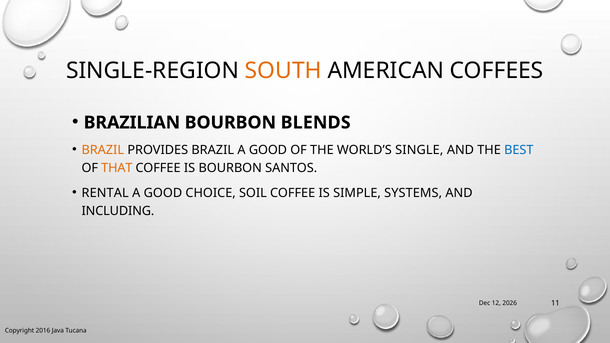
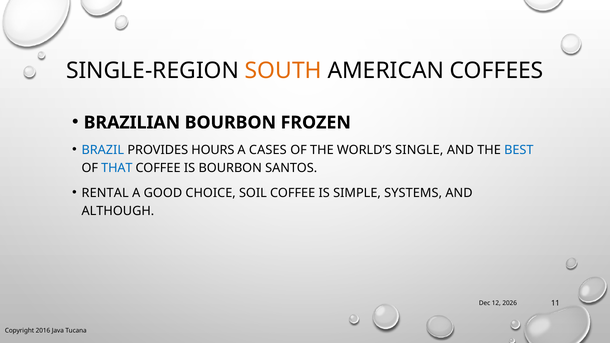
BLENDS: BLENDS -> FROZEN
BRAZIL at (103, 150) colour: orange -> blue
PROVIDES BRAZIL: BRAZIL -> HOURS
GOOD at (268, 150): GOOD -> CASES
THAT colour: orange -> blue
INCLUDING: INCLUDING -> ALTHOUGH
